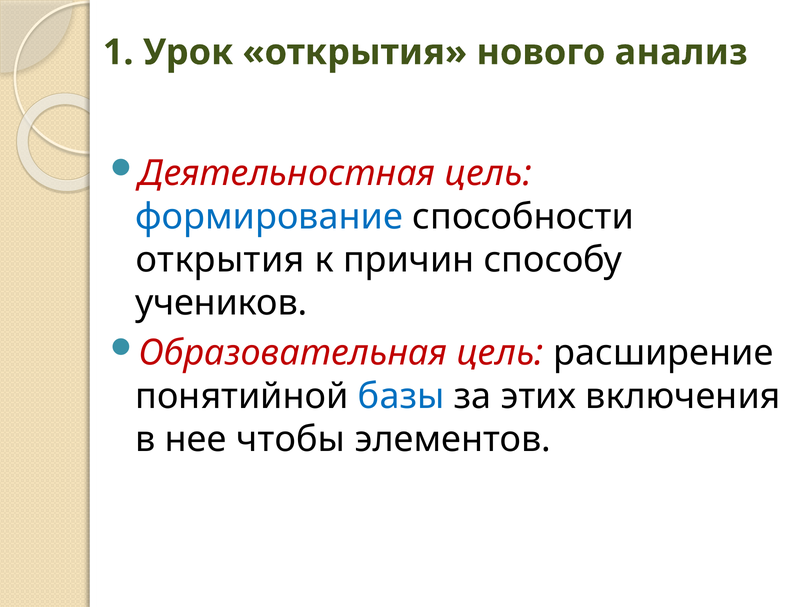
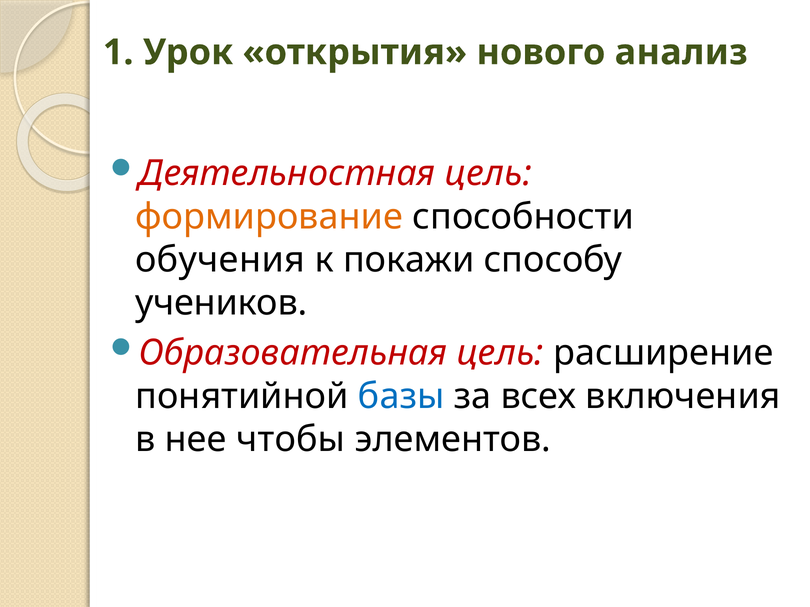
формирование colour: blue -> orange
открытия at (220, 260): открытия -> обучения
причин: причин -> покажи
этих: этих -> всех
